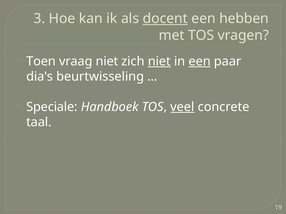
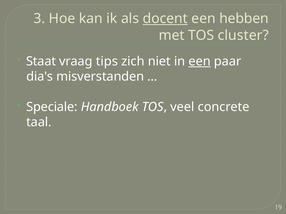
vragen: vragen -> cluster
Toen: Toen -> Staat
vraag niet: niet -> tips
niet at (159, 61) underline: present -> none
beurtwisseling: beurtwisseling -> misverstanden
veel underline: present -> none
